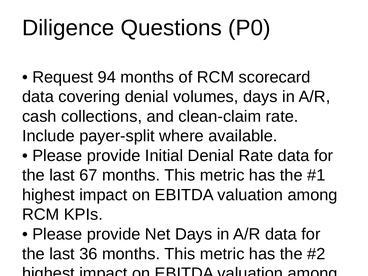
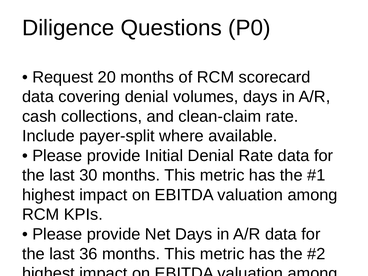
94: 94 -> 20
67: 67 -> 30
